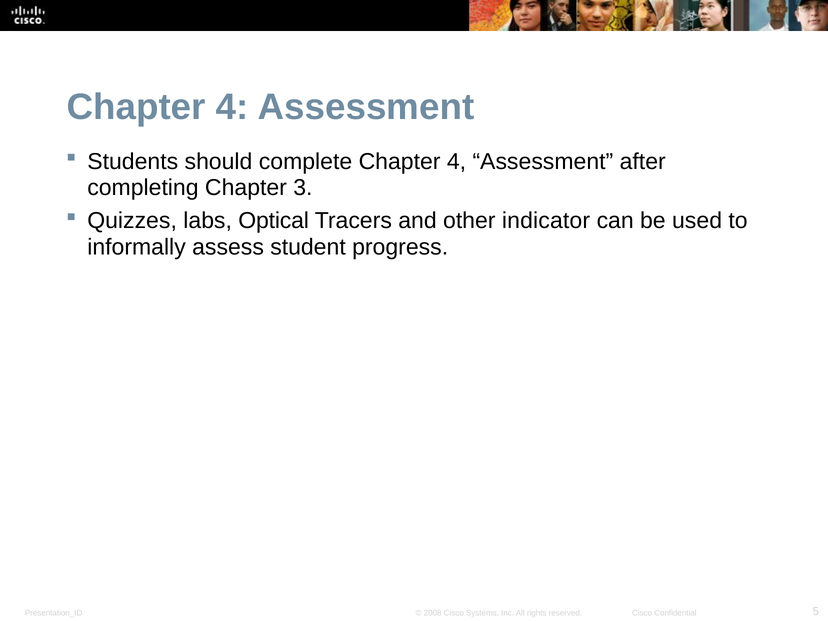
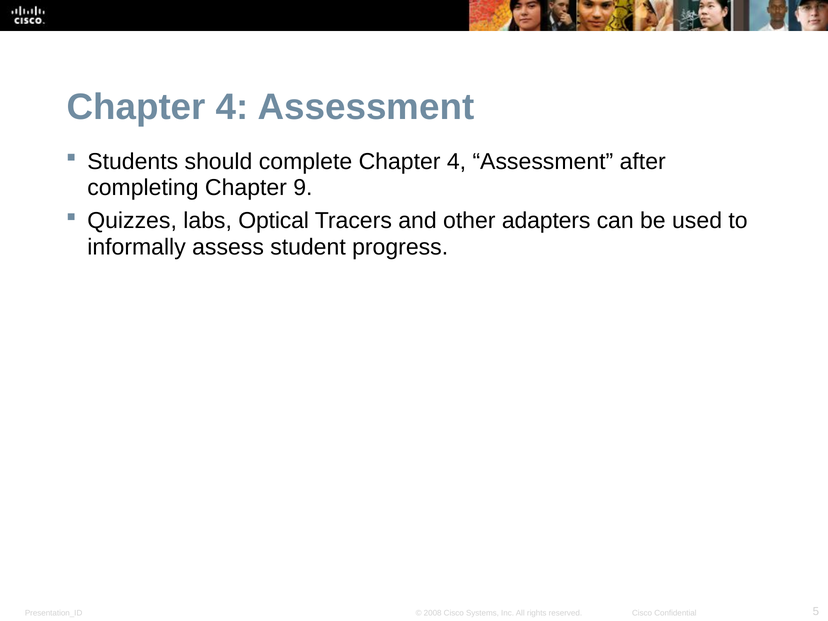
3: 3 -> 9
indicator: indicator -> adapters
